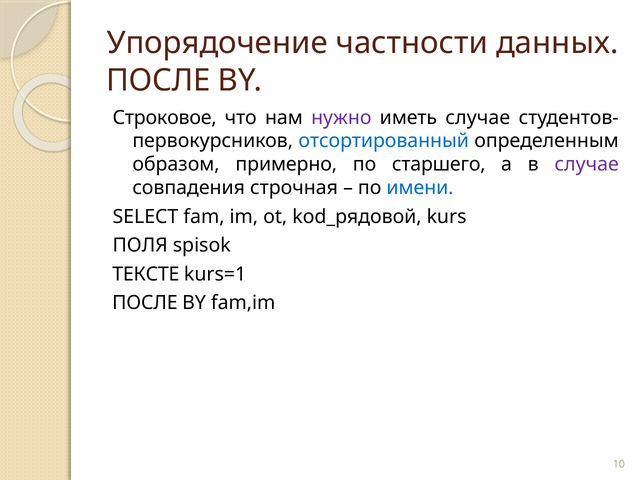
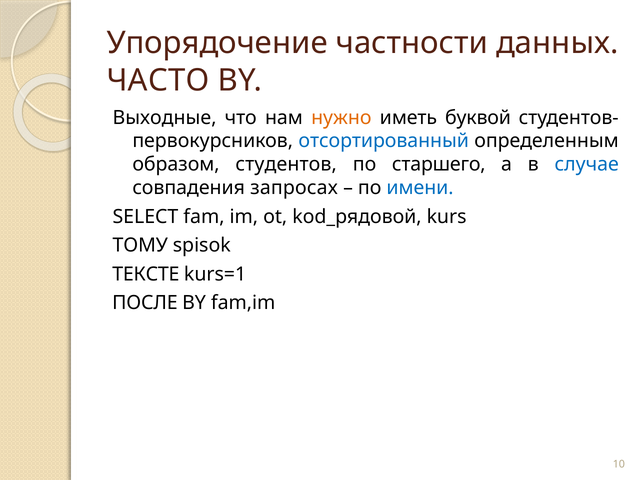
ПОСЛЕ at (158, 81): ПОСЛЕ -> ЧАСТО
Строковое: Строковое -> Выходные
нужно colour: purple -> orange
иметь случае: случае -> буквой
примерно: примерно -> студентов
случае at (587, 164) colour: purple -> blue
строчная: строчная -> запросах
ПОЛЯ: ПОЛЯ -> ТОМУ
